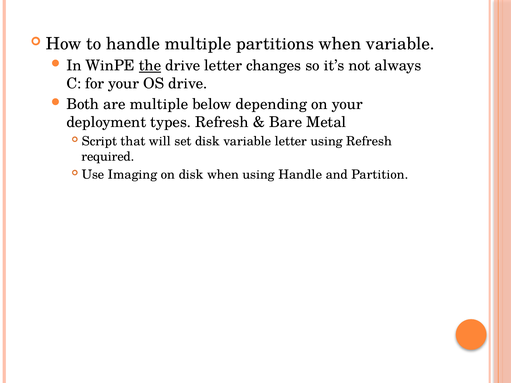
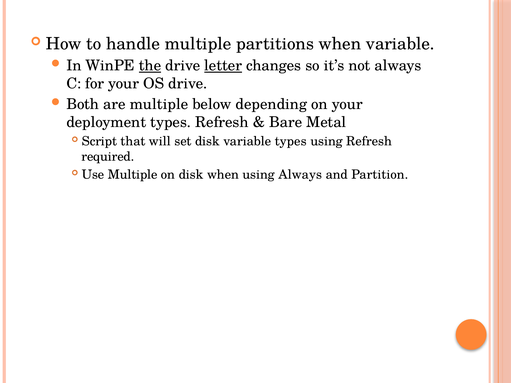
letter at (223, 66) underline: none -> present
variable letter: letter -> types
Use Imaging: Imaging -> Multiple
using Handle: Handle -> Always
